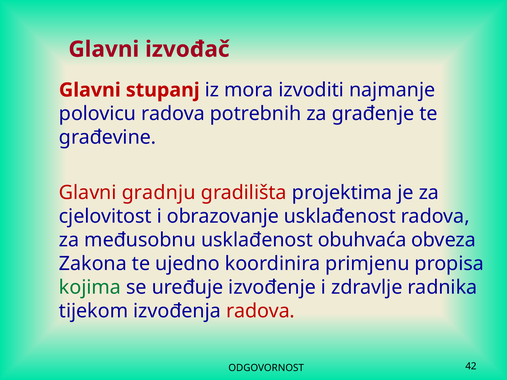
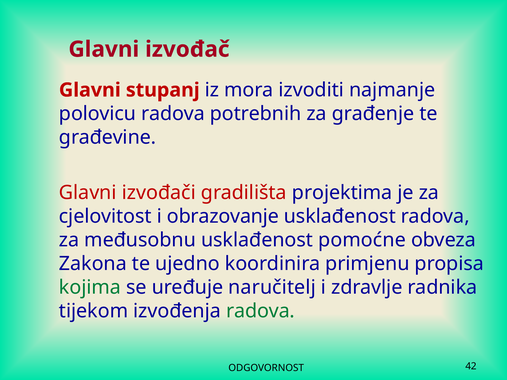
gradnju: gradnju -> izvođači
obuhvaća: obuhvaća -> pomoćne
izvođenje: izvođenje -> naručitelj
radova at (260, 311) colour: red -> green
